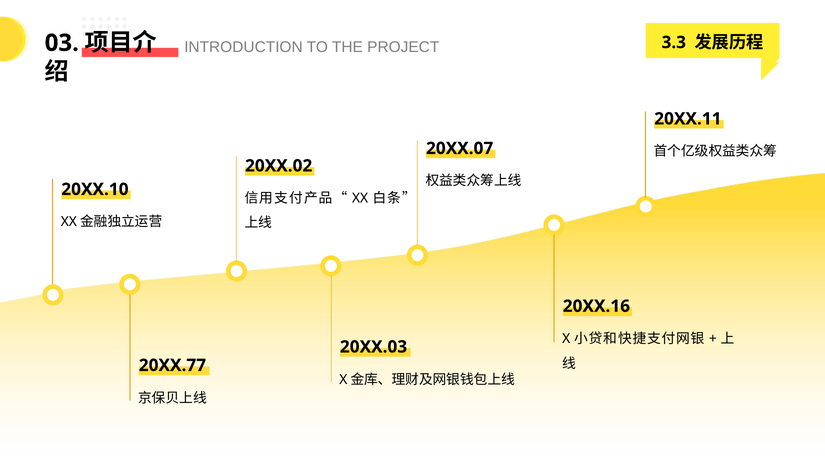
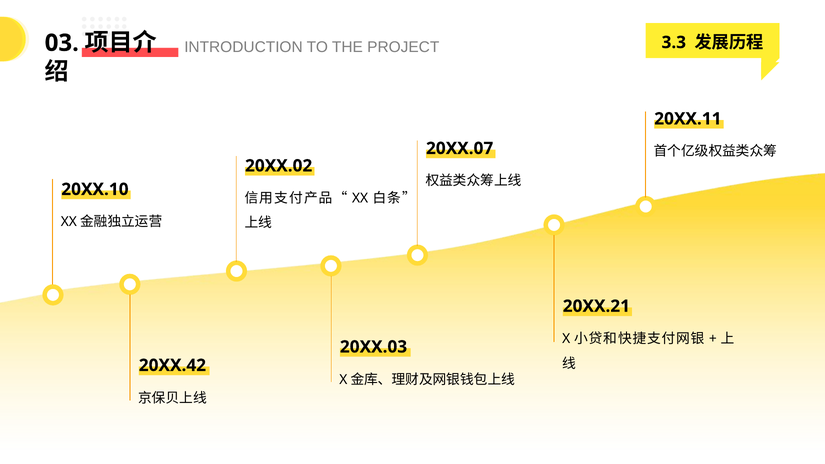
20XX.16: 20XX.16 -> 20XX.21
20XX.77: 20XX.77 -> 20XX.42
